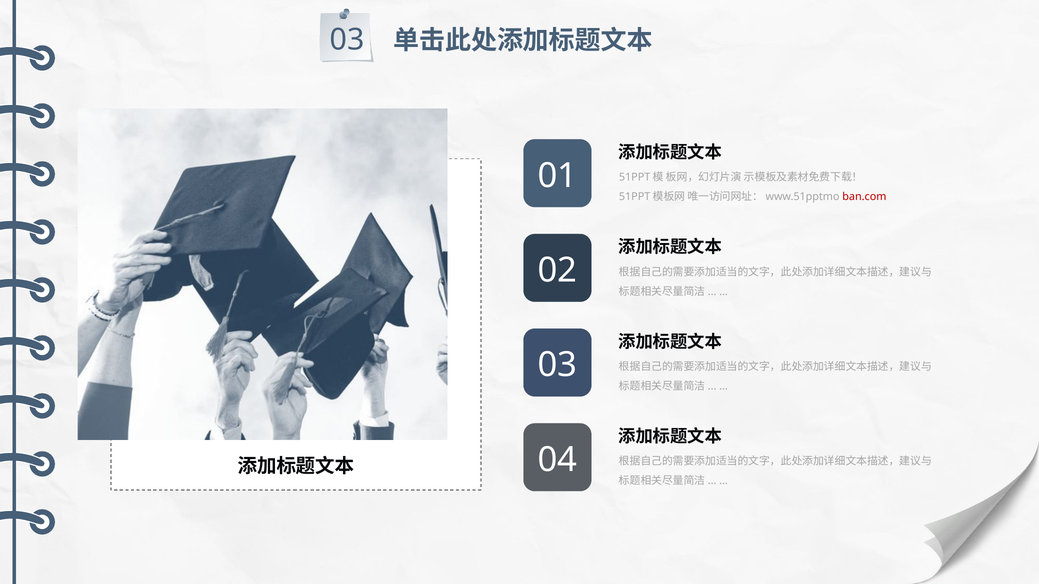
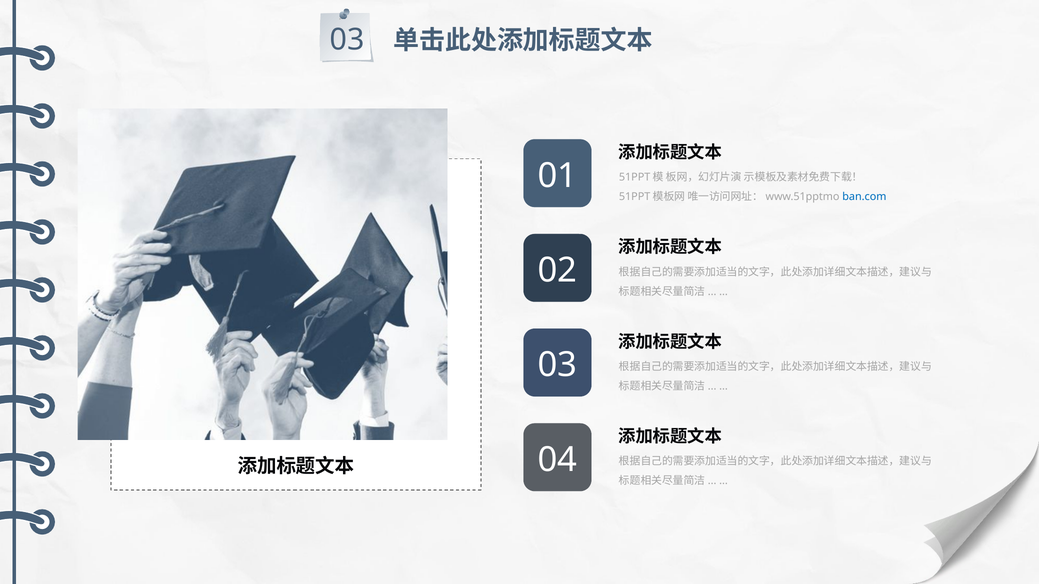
ban.com colour: red -> blue
